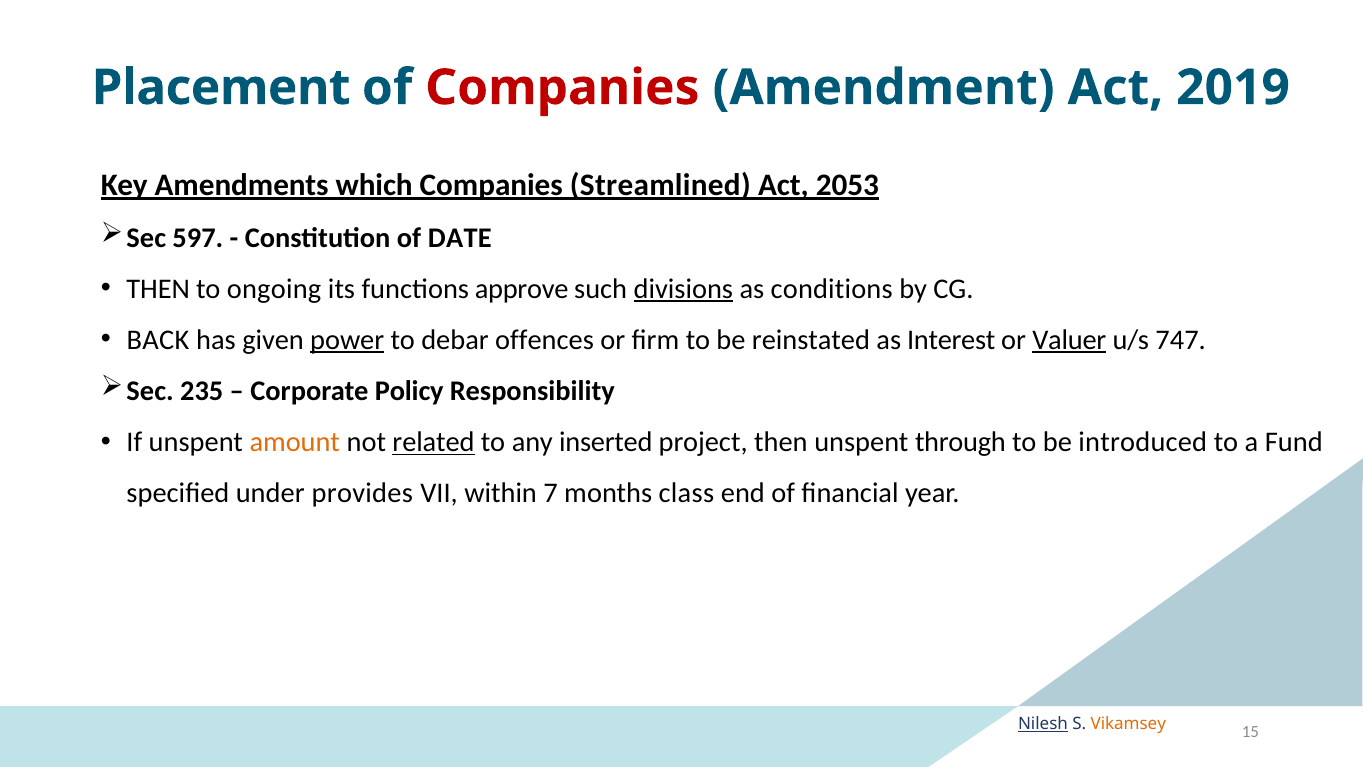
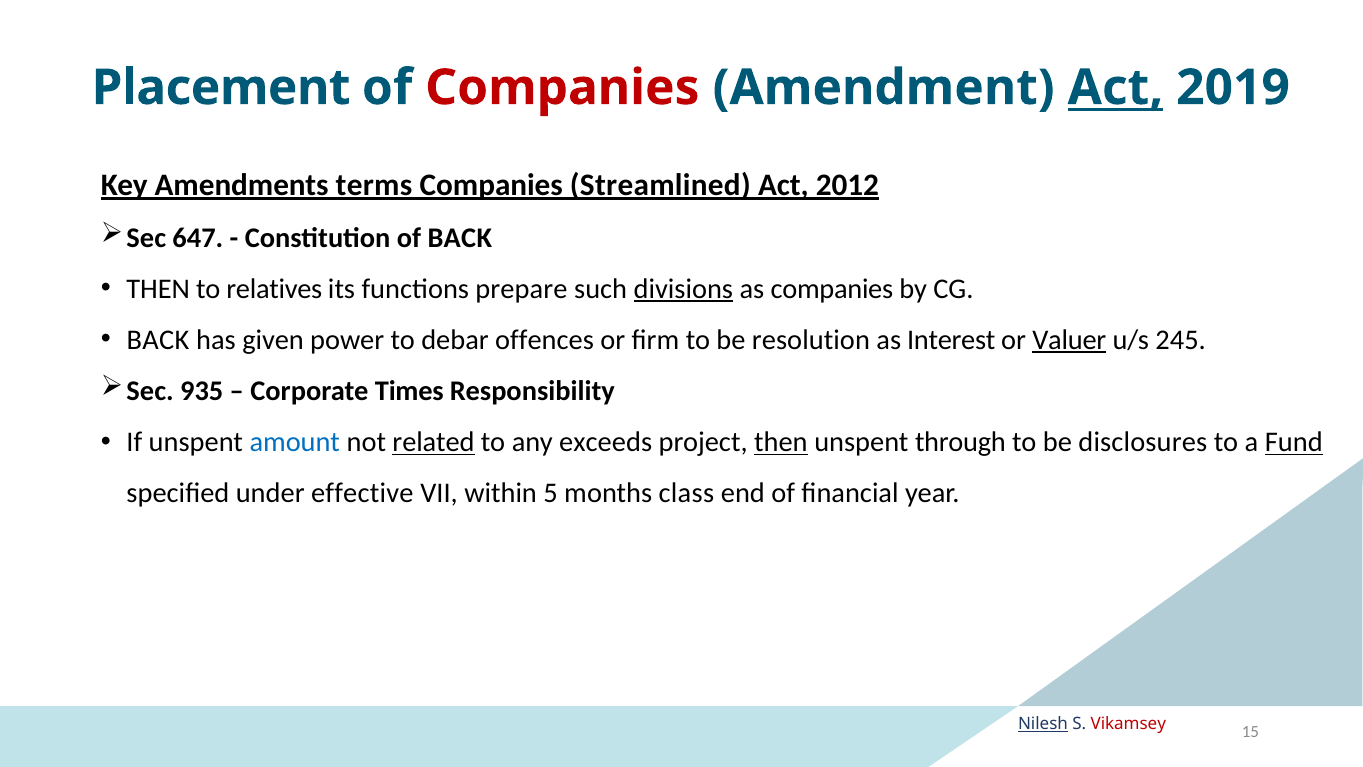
Act at (1115, 88) underline: none -> present
which: which -> terms
2053: 2053 -> 2012
597: 597 -> 647
of DATE: DATE -> BACK
ongoing: ongoing -> relatives
approve: approve -> prepare
as conditions: conditions -> companies
power underline: present -> none
reinstated: reinstated -> resolution
747: 747 -> 245
235: 235 -> 935
Policy: Policy -> Times
amount colour: orange -> blue
inserted: inserted -> exceeds
then at (781, 442) underline: none -> present
introduced: introduced -> disclosures
Fund underline: none -> present
provides: provides -> effective
7: 7 -> 5
Vikamsey colour: orange -> red
